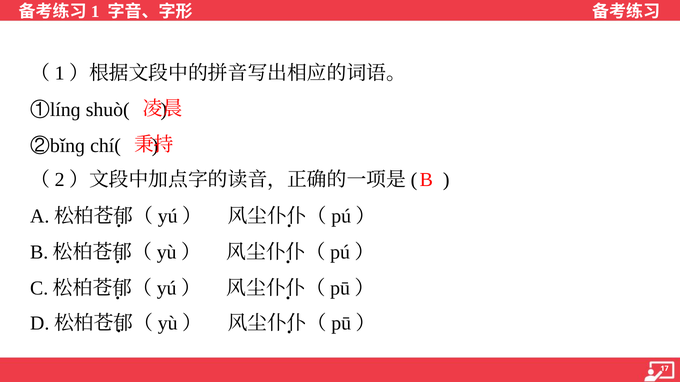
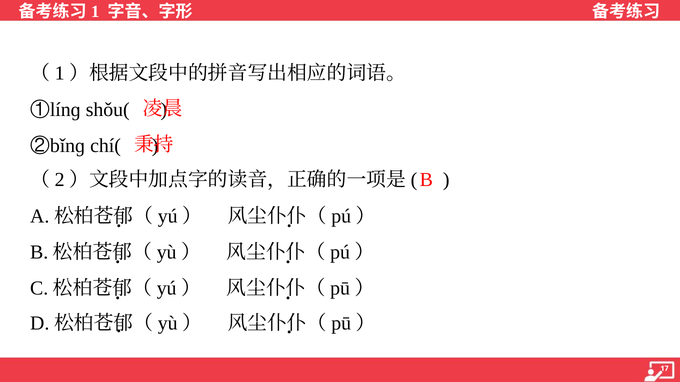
shuò(: shuò( -> shǒu(
